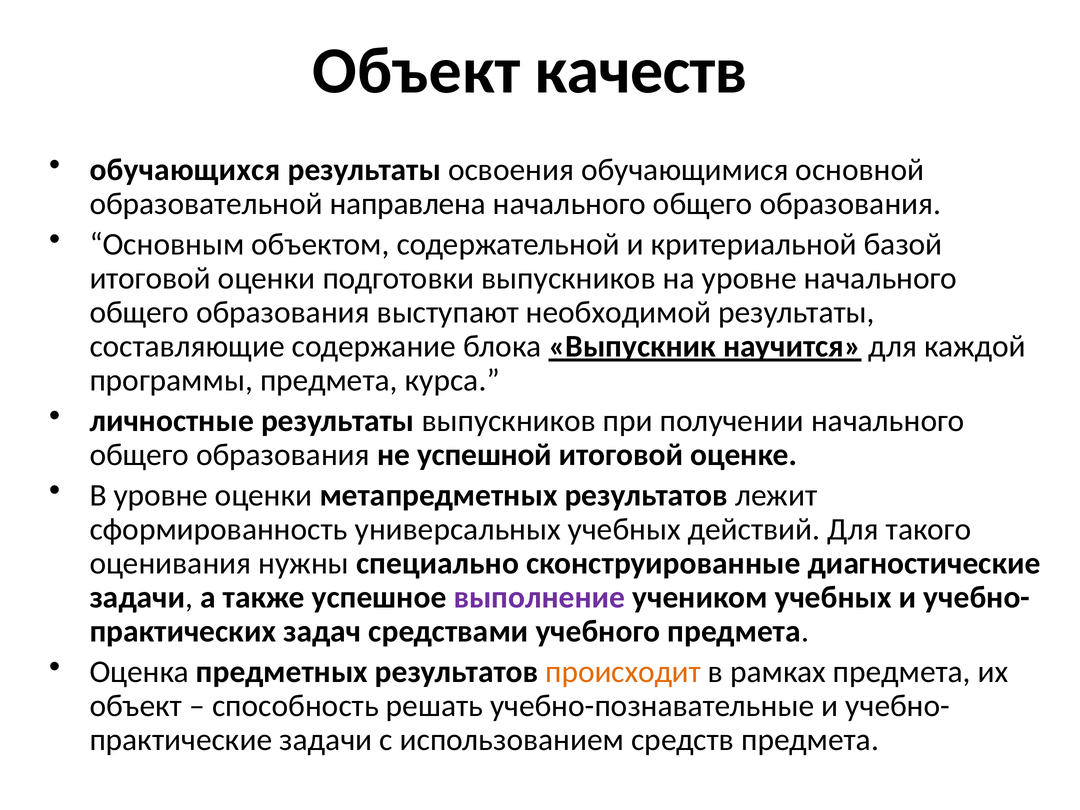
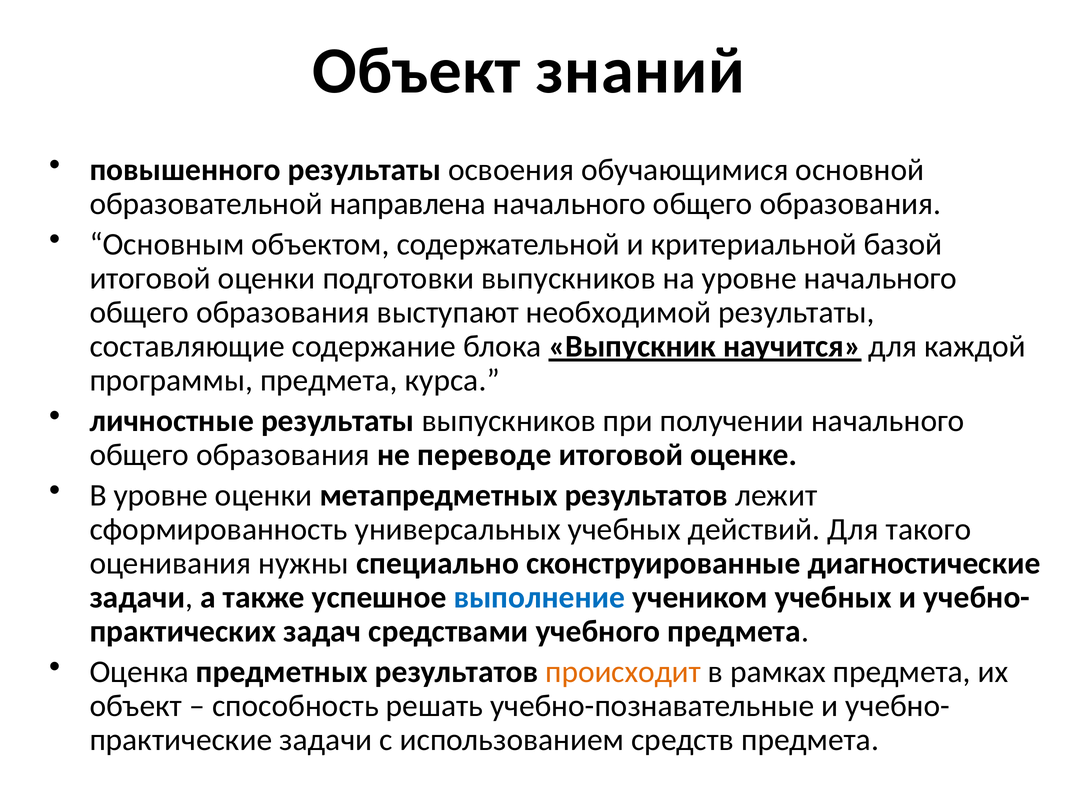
качеств: качеств -> знаний
обучающихся: обучающихся -> повышенного
успешной: успешной -> переводе
выполнение colour: purple -> blue
